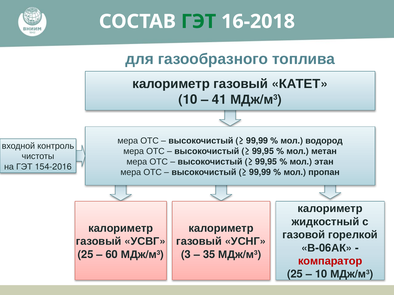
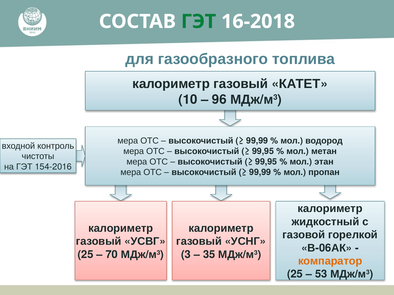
41: 41 -> 96
60: 60 -> 70
компаратор colour: red -> orange
10 at (321, 275): 10 -> 53
